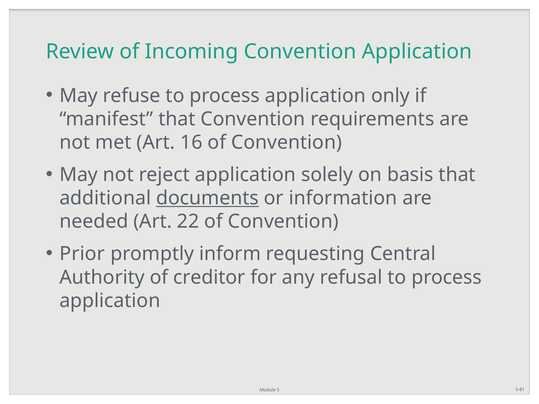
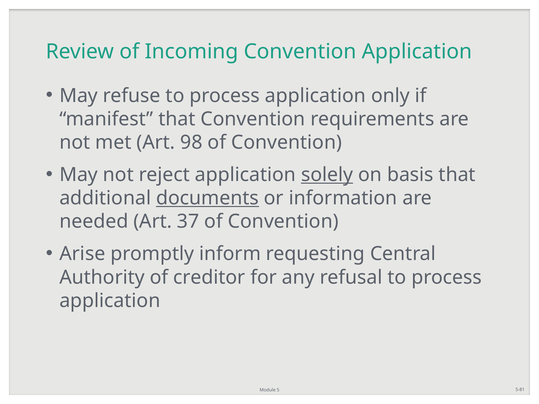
16: 16 -> 98
solely underline: none -> present
22: 22 -> 37
Prior: Prior -> Arise
